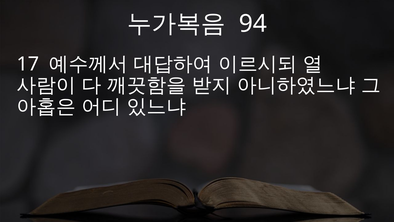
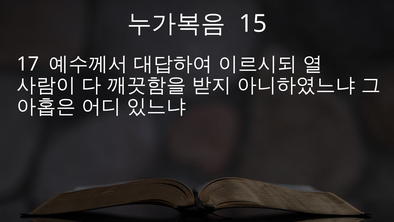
94: 94 -> 15
